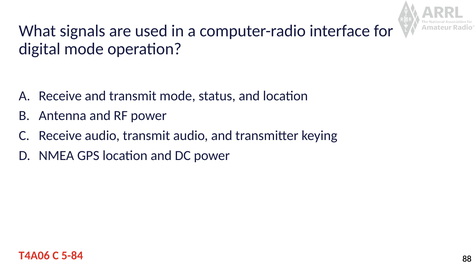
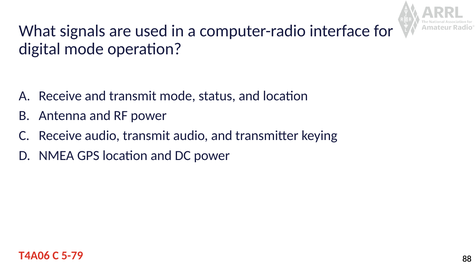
5-84: 5-84 -> 5-79
